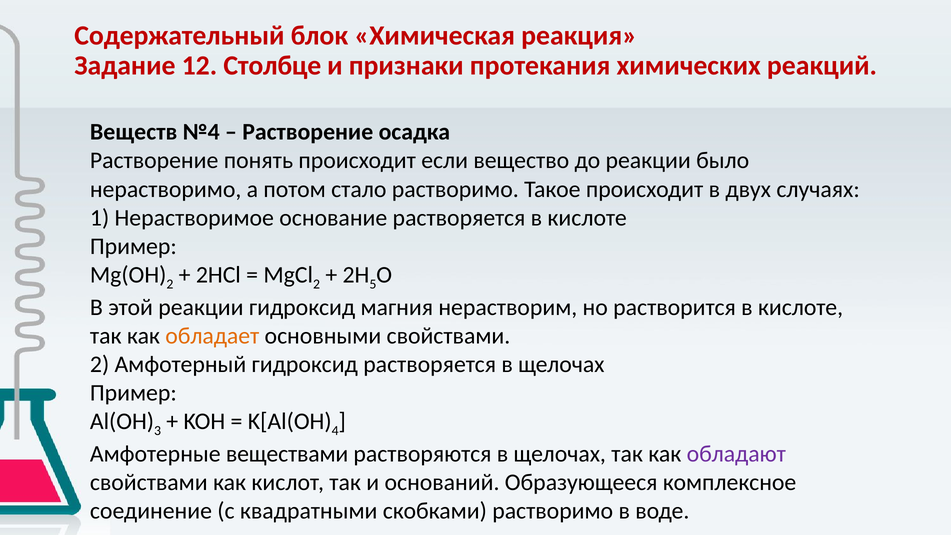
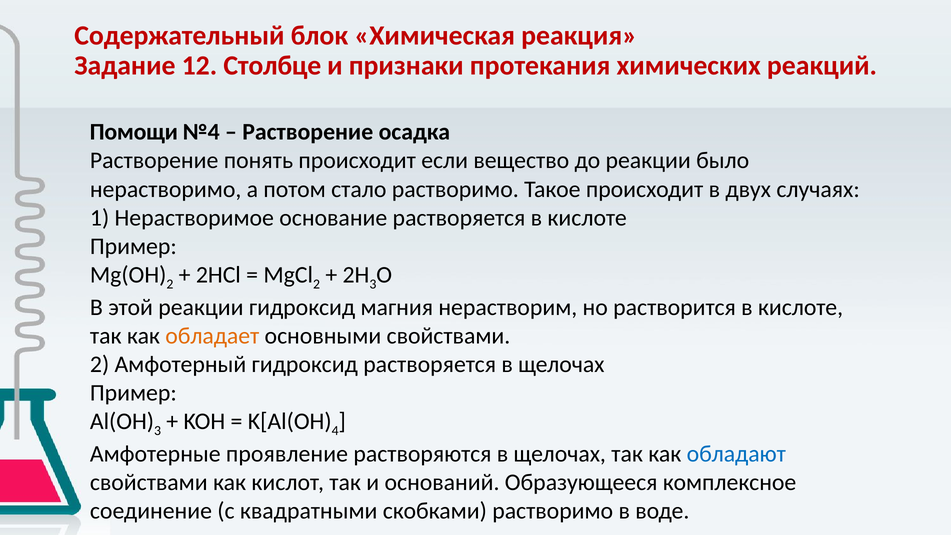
Веществ: Веществ -> Помощи
5 at (373, 284): 5 -> 3
веществами: веществами -> проявление
обладают colour: purple -> blue
